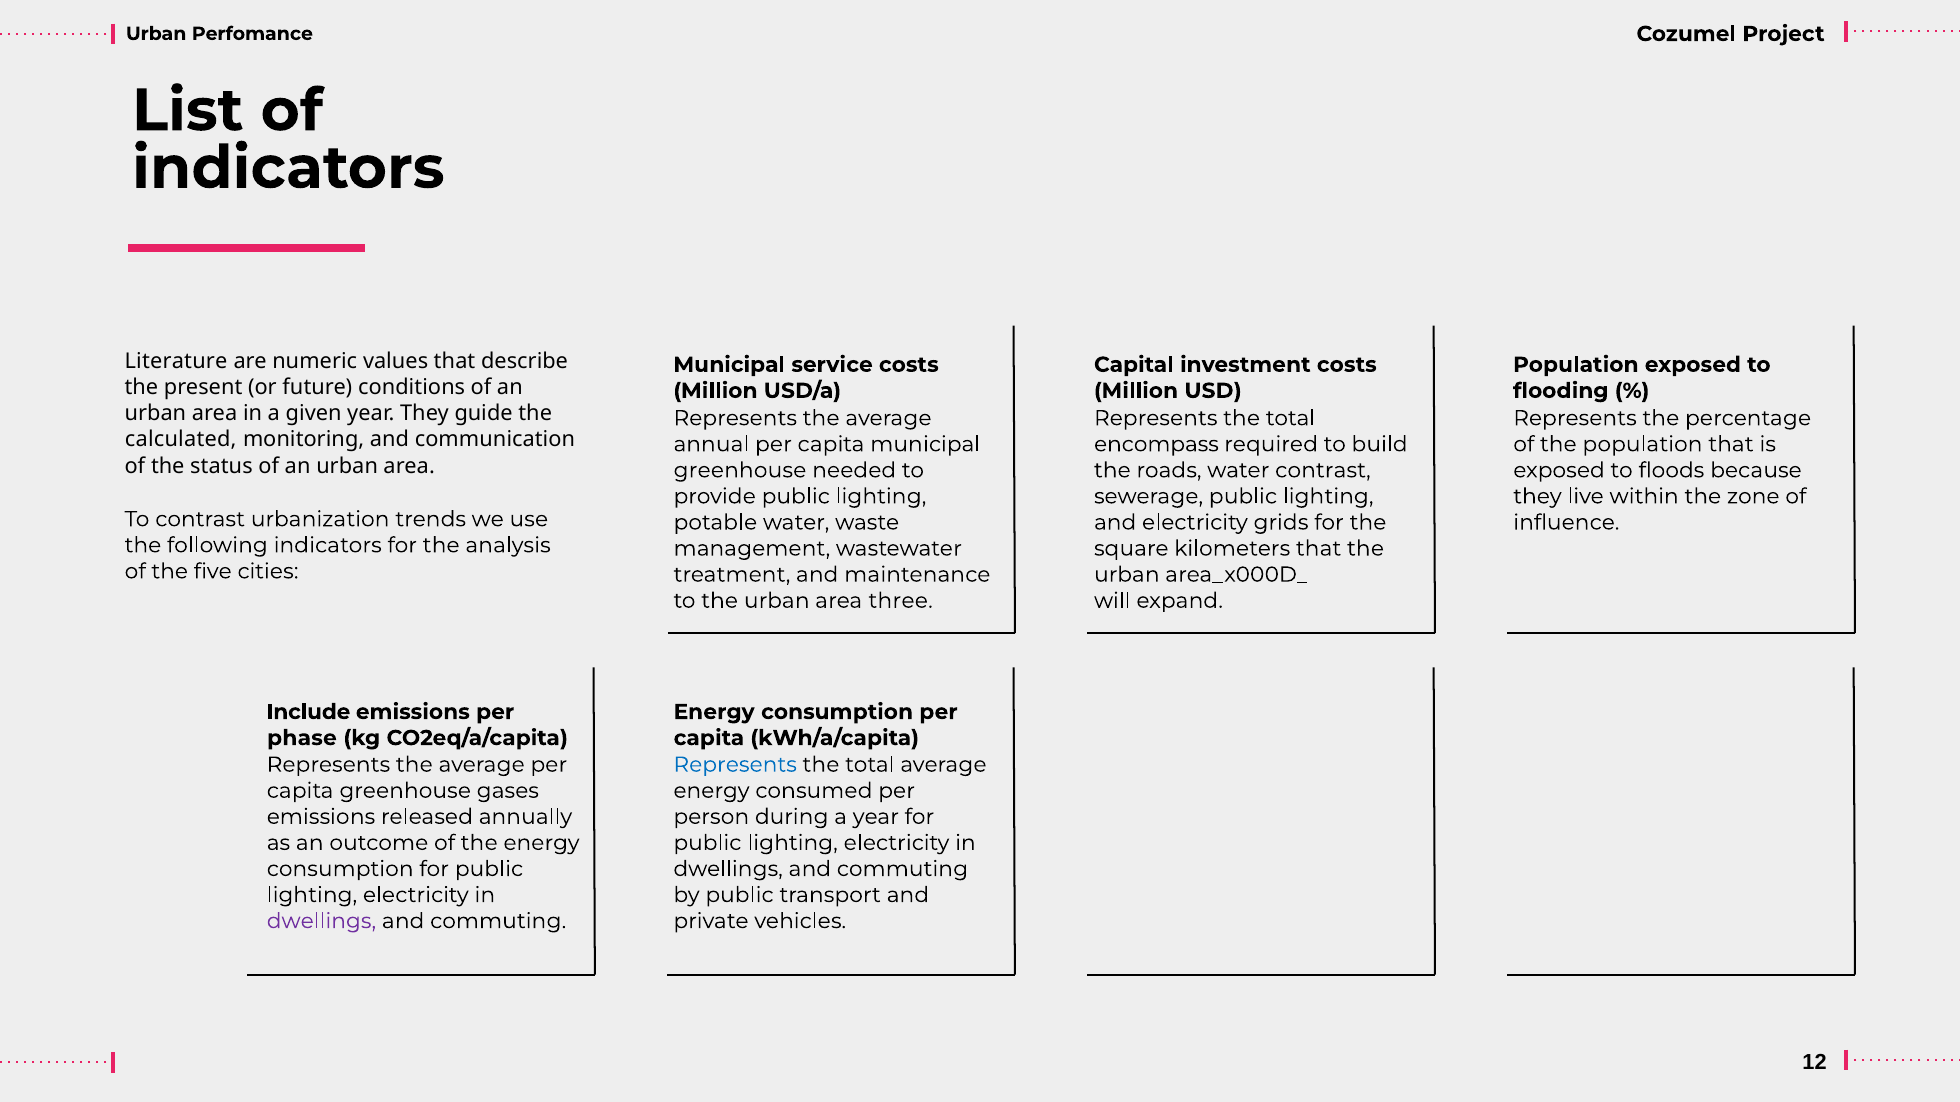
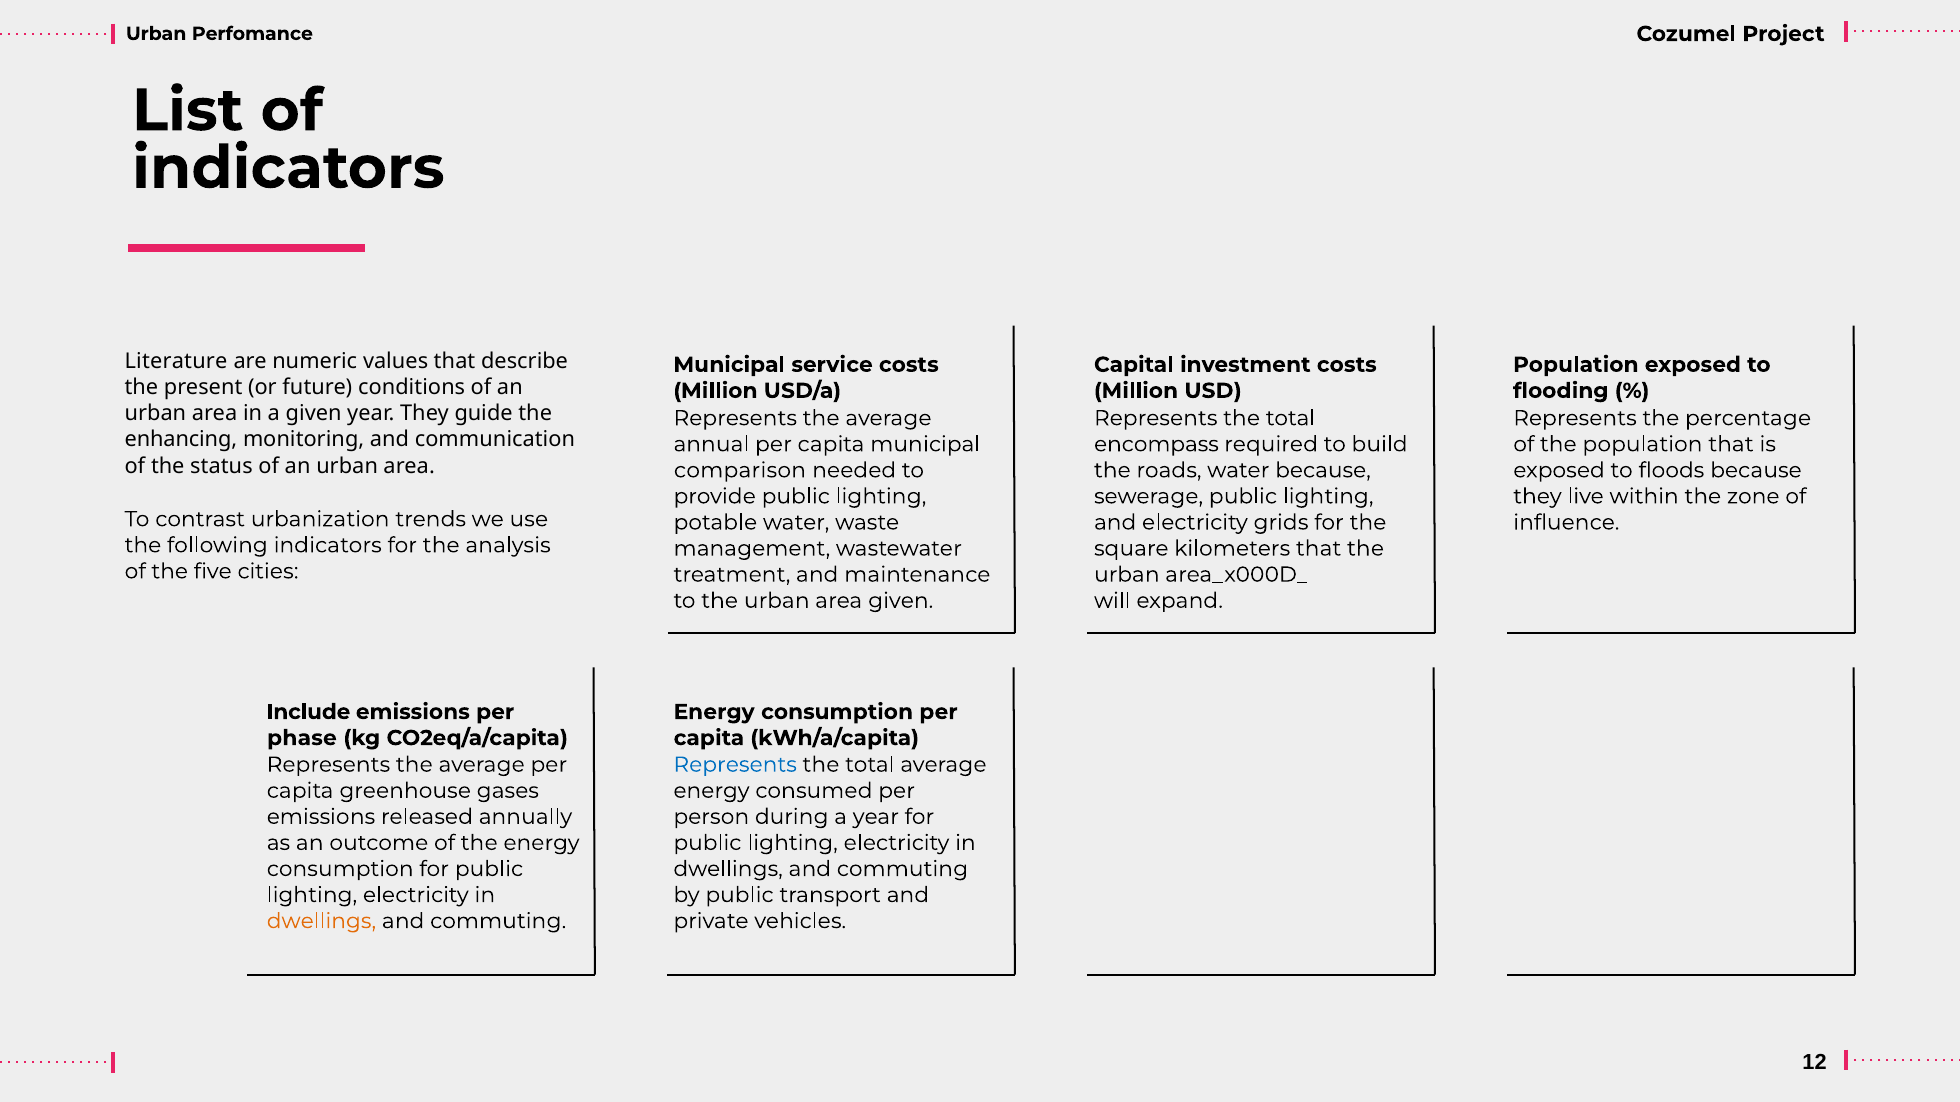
calculated: calculated -> enhancing
greenhouse at (740, 470): greenhouse -> comparison
water contrast: contrast -> because
area three: three -> given
dwellings at (321, 921) colour: purple -> orange
